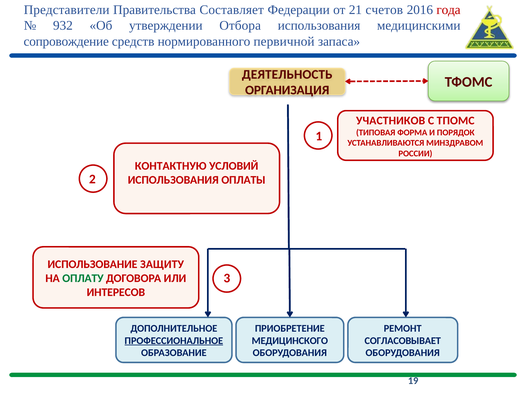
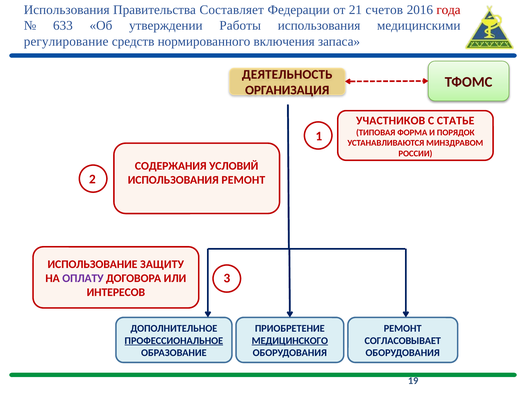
Представители at (67, 10): Представители -> Использования
932: 932 -> 633
Отбора: Отбора -> Работы
сопровождение: сопровождение -> регулирование
первичной: первичной -> включения
ТПОМС: ТПОМС -> СТАТЬЕ
КОНТАКТНУЮ: КОНТАКТНУЮ -> СОДЕРЖАНИЯ
ИСПОЛЬЗОВАНИЯ ОПЛАТЫ: ОПЛАТЫ -> РЕМОНТ
ОПЛАТУ colour: green -> purple
МЕДИЦИНСКОГО underline: none -> present
